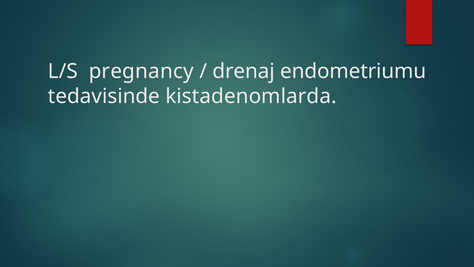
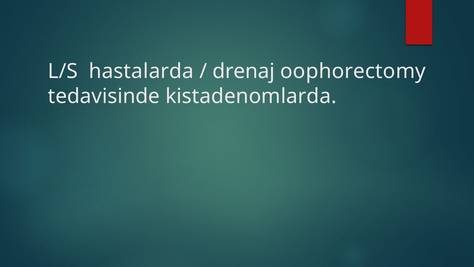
pregnancy: pregnancy -> hastalarda
endometriumu: endometriumu -> oophorectomy
